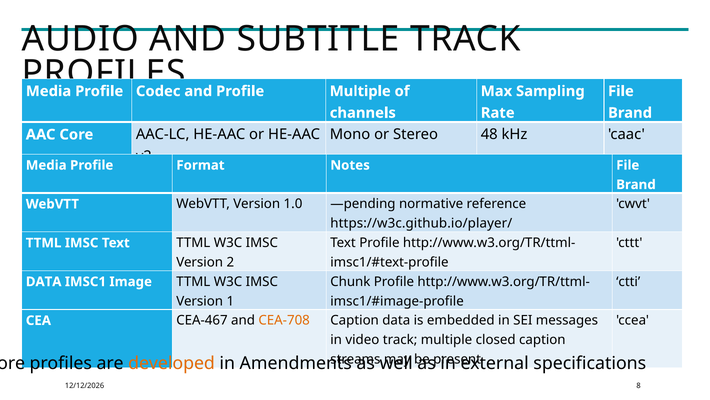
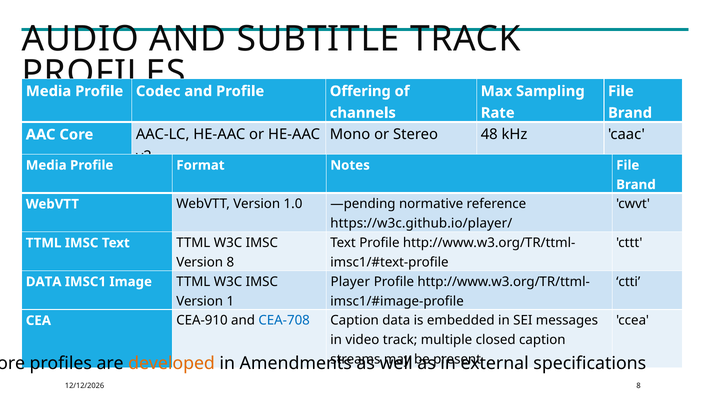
Profile Multiple: Multiple -> Offering
Version 2: 2 -> 8
Chunk: Chunk -> Player
CEA-467: CEA-467 -> CEA-910
CEA-708 colour: orange -> blue
